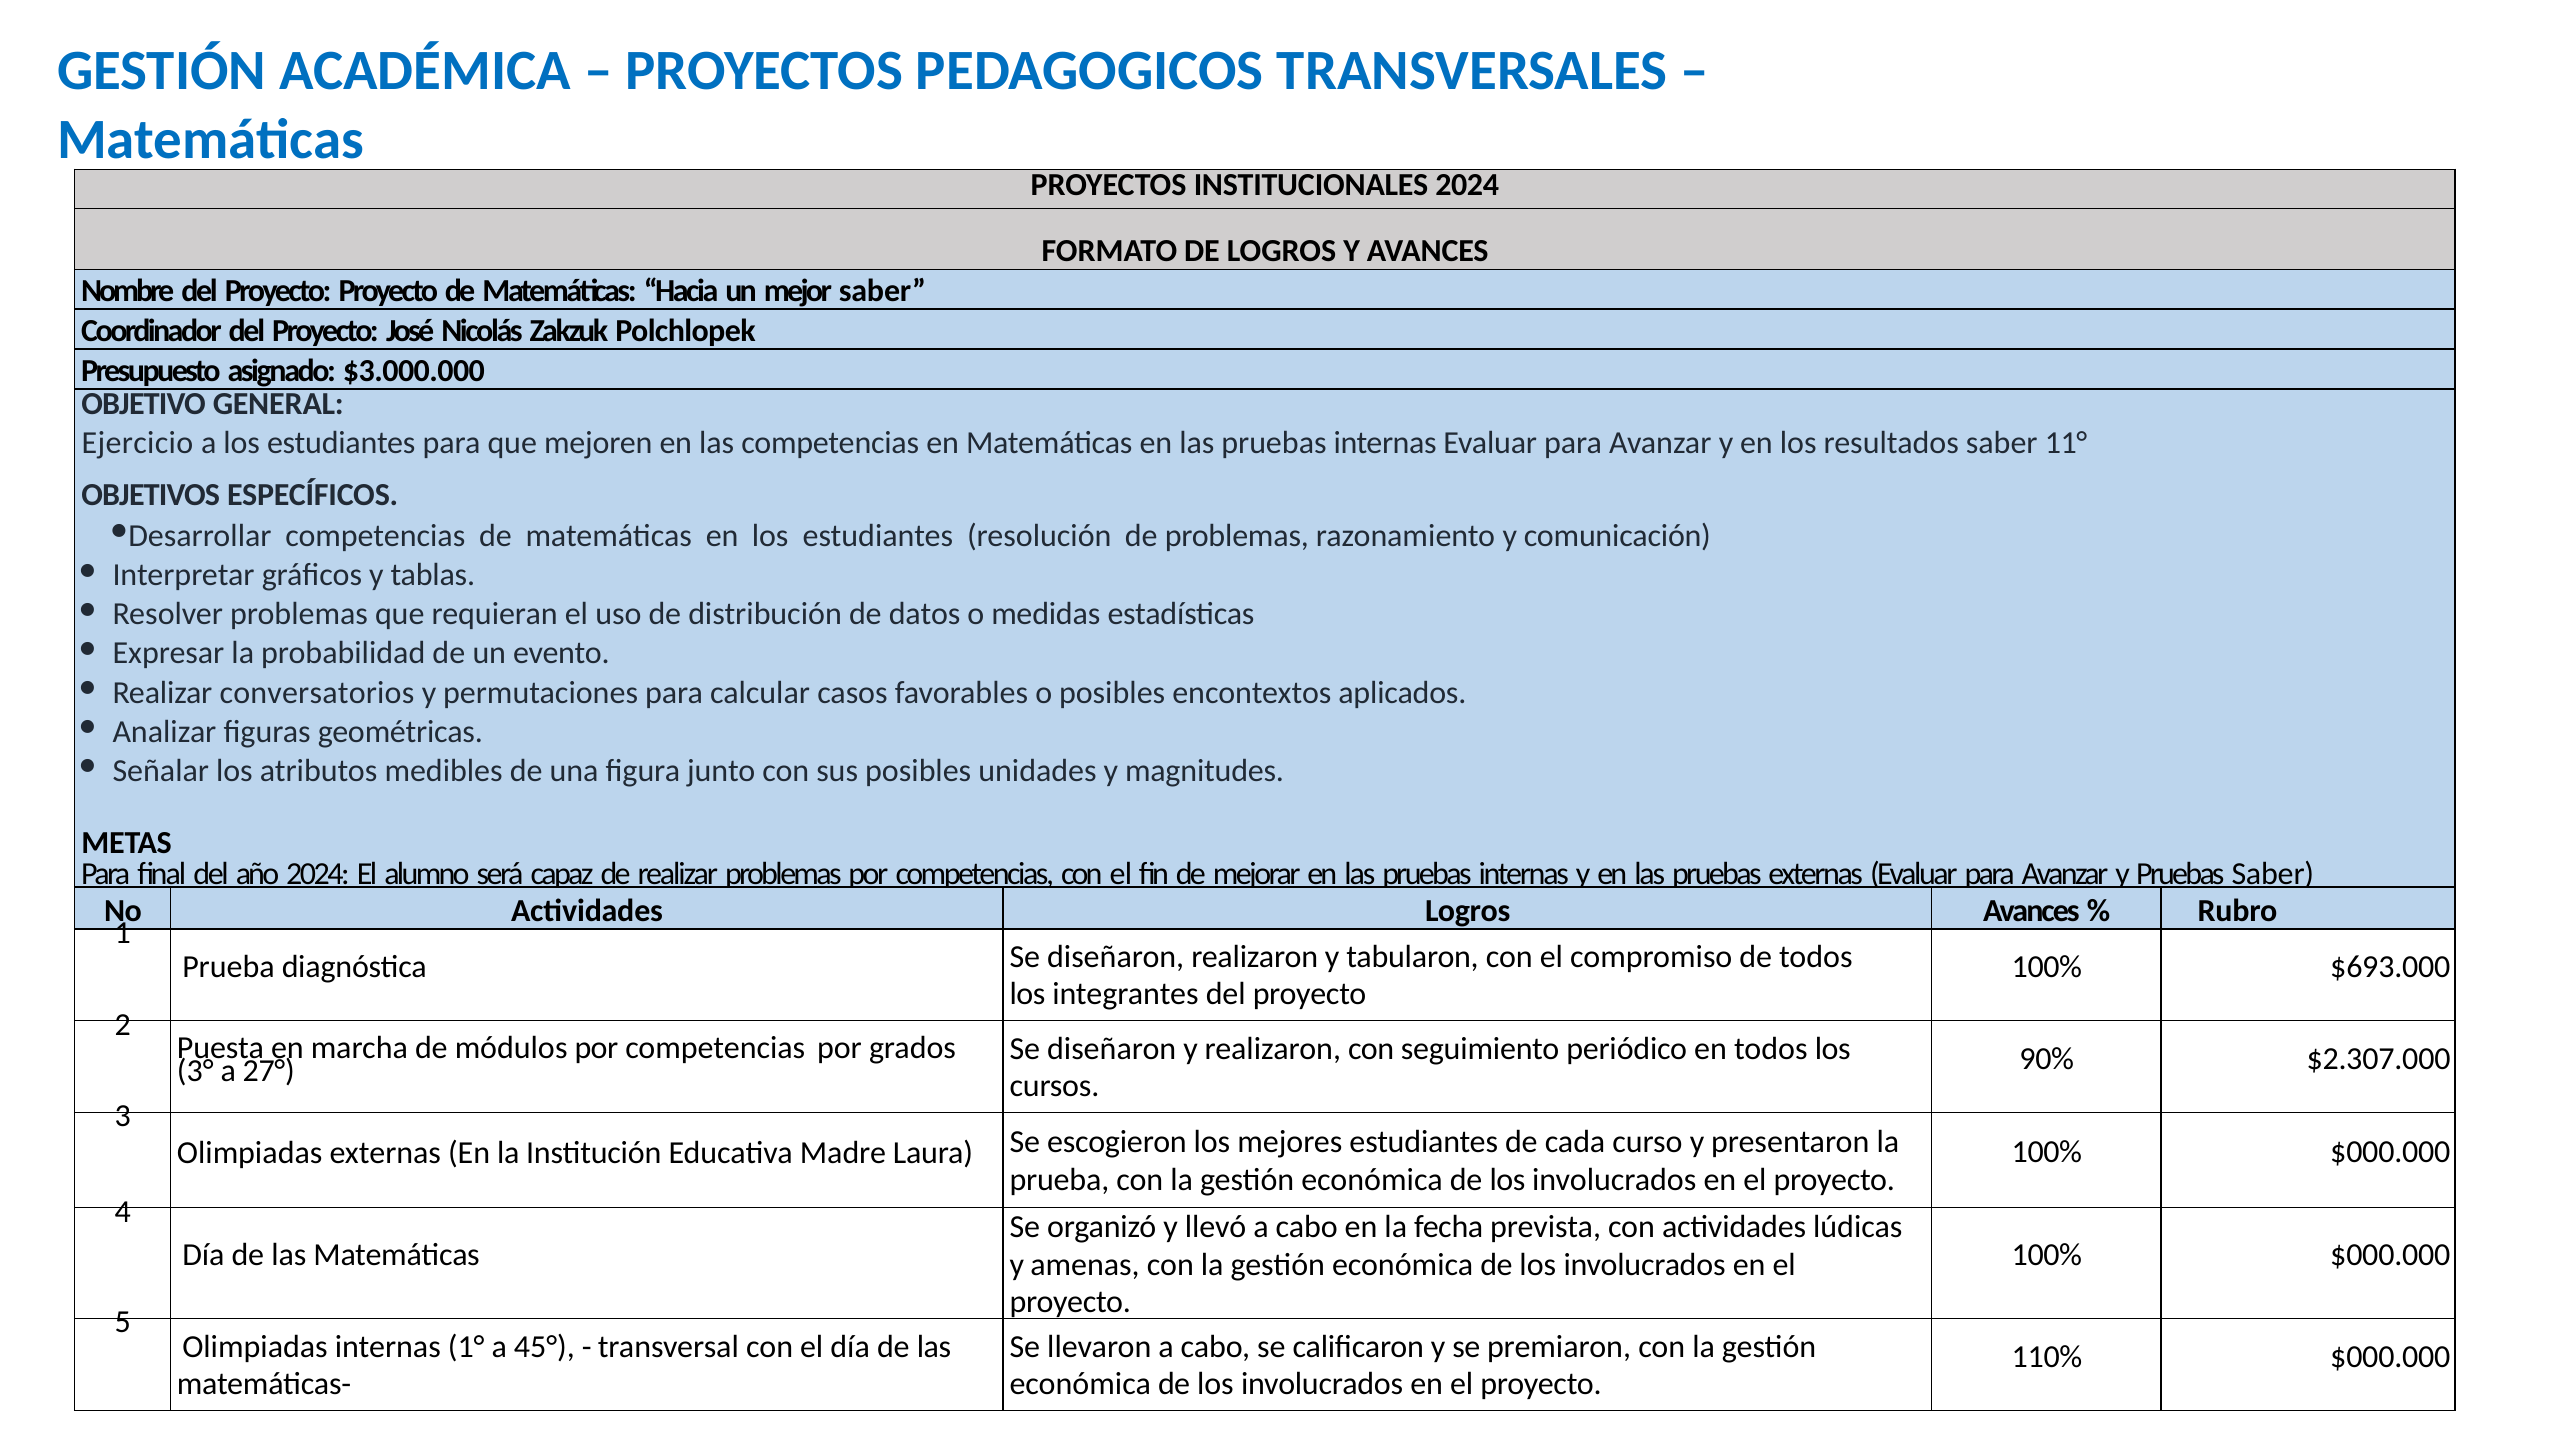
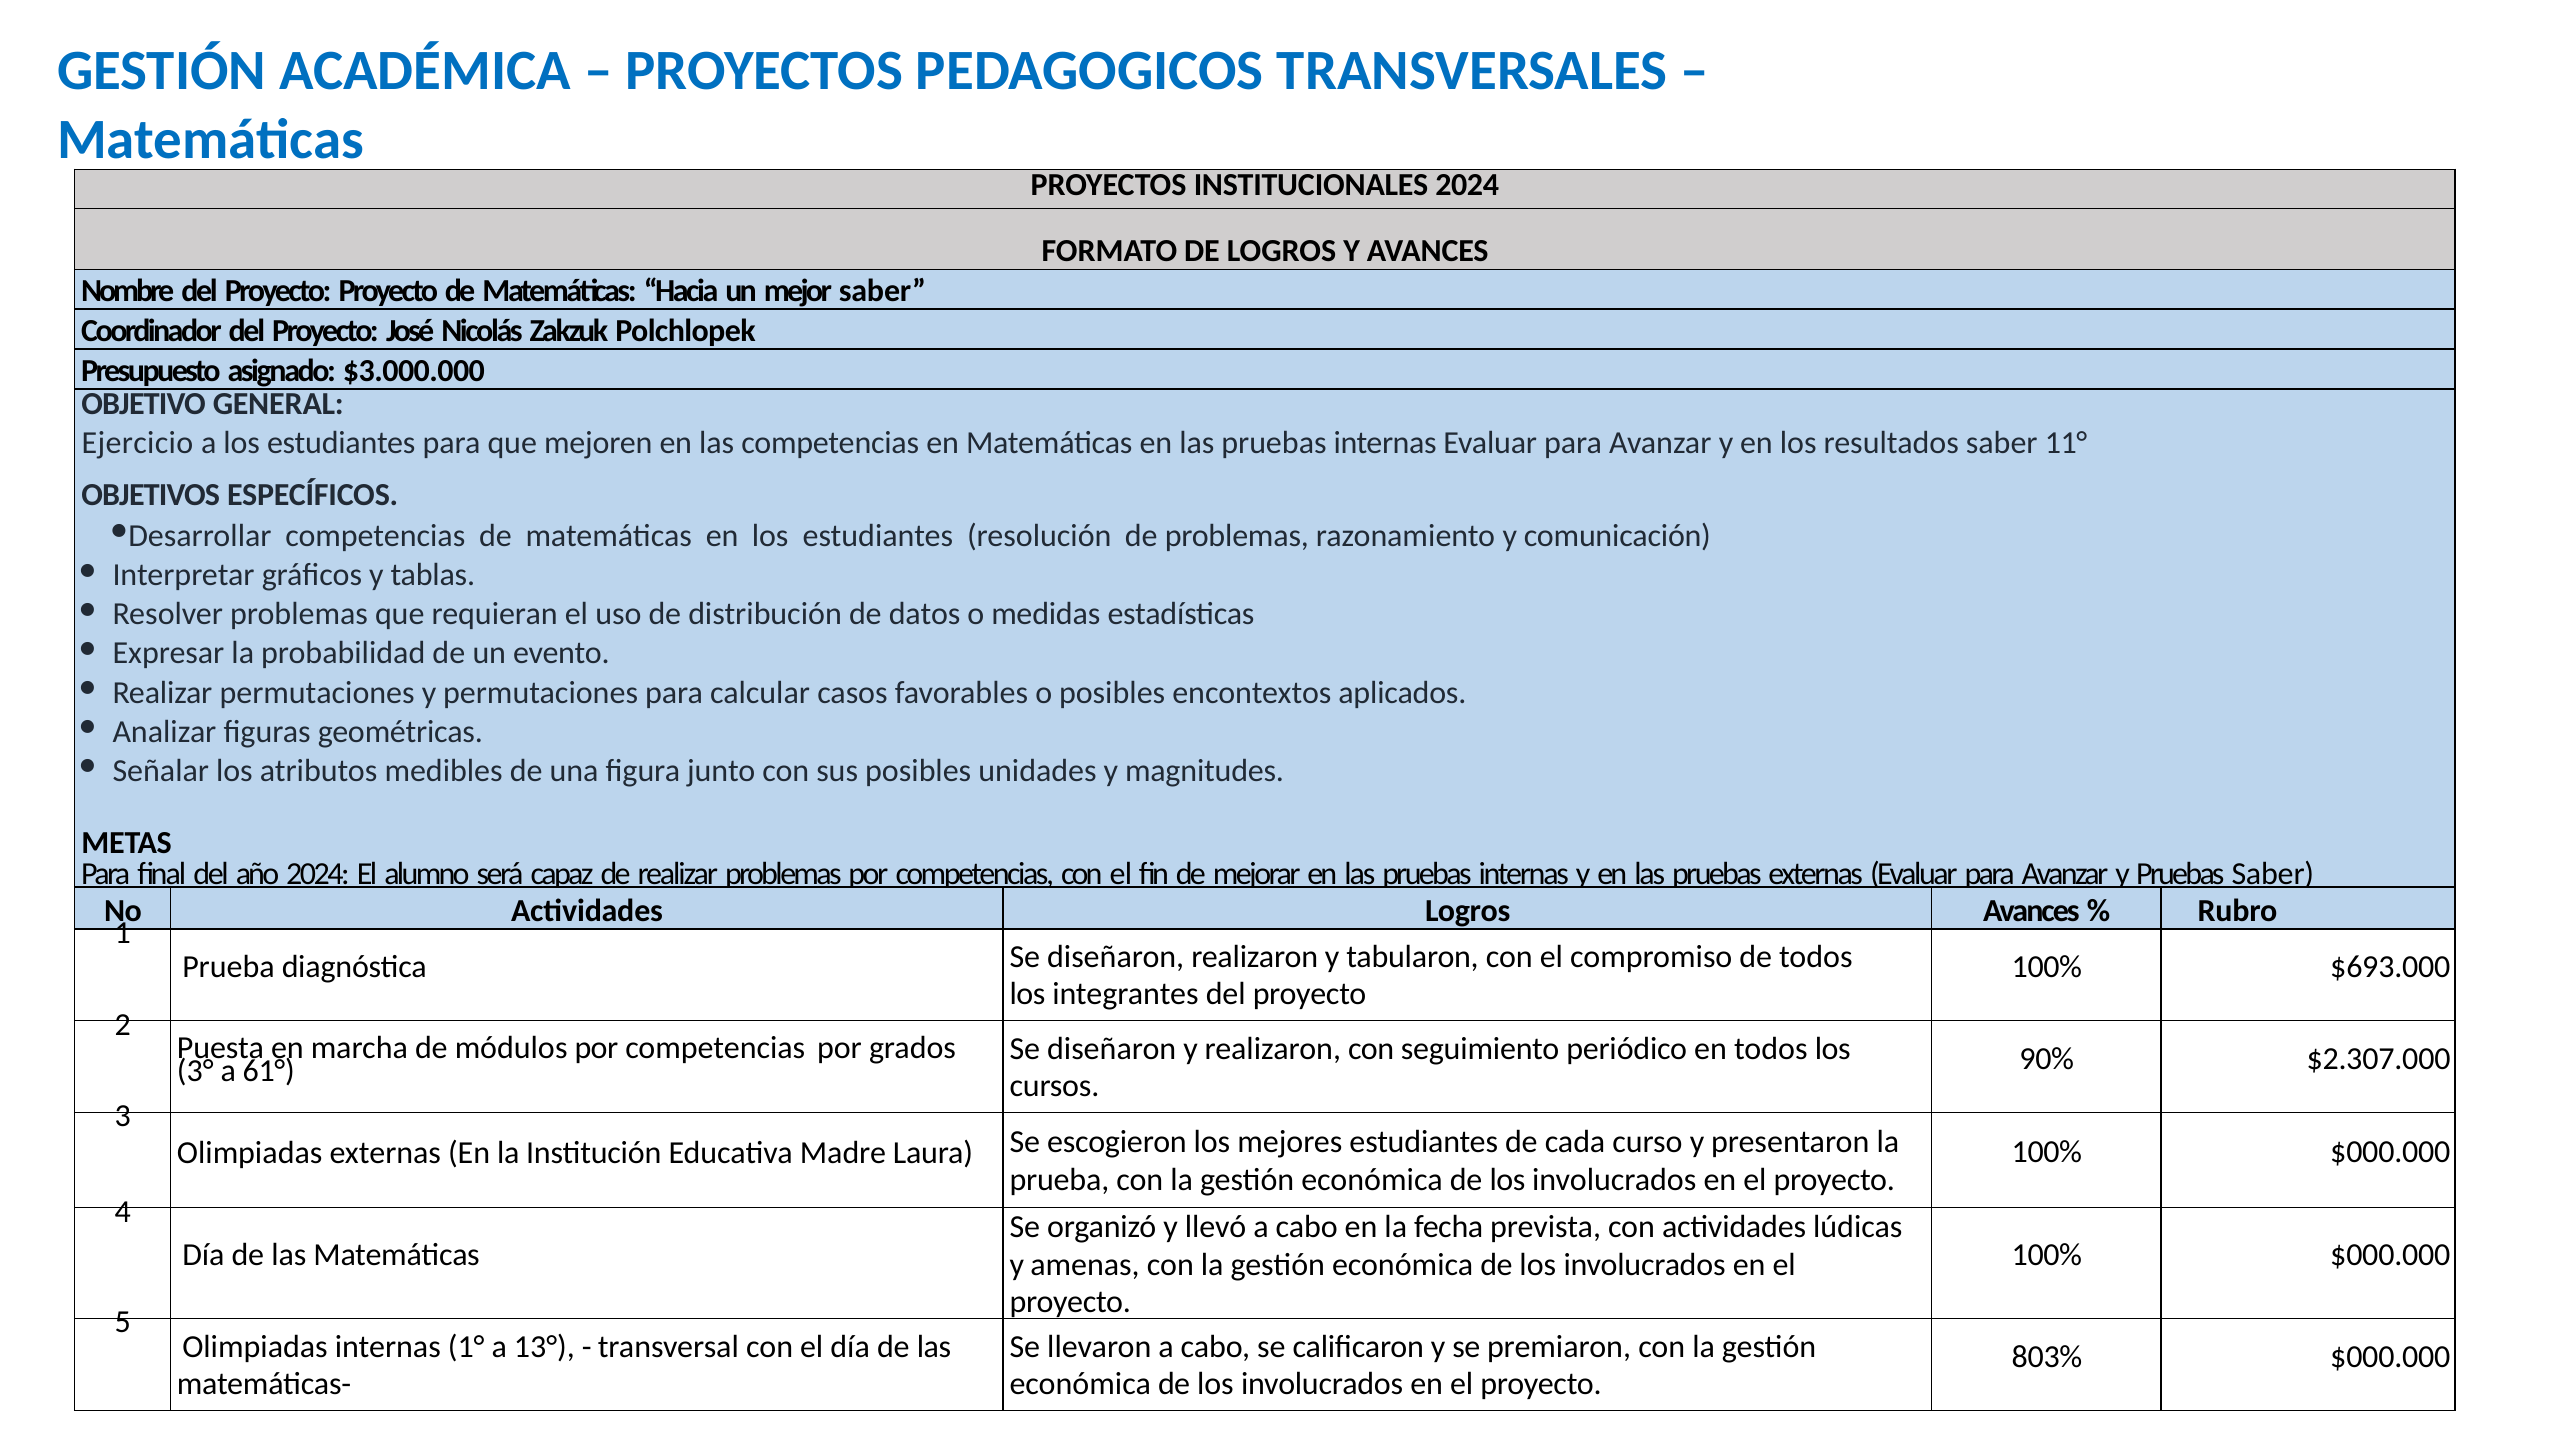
Realizar conversatorios: conversatorios -> permutaciones
27°: 27° -> 61°
45°: 45° -> 13°
110%: 110% -> 803%
